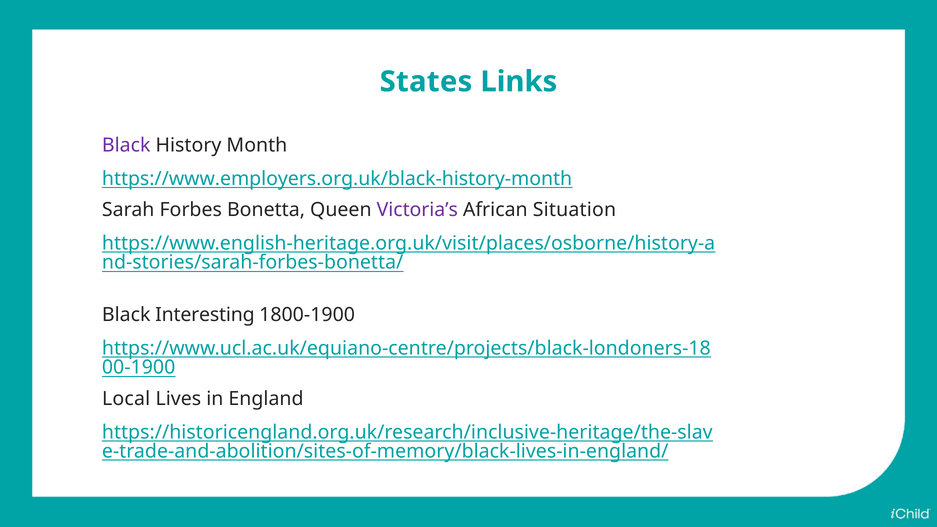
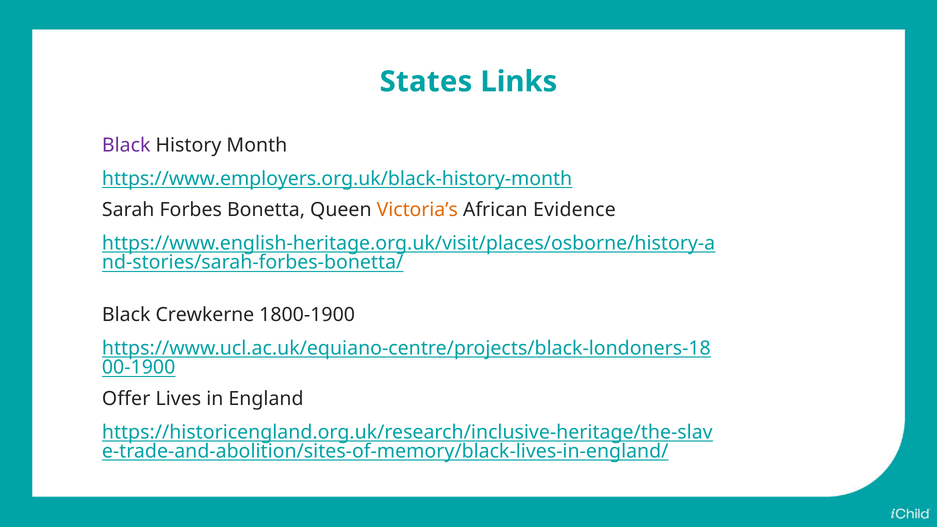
Victoria’s colour: purple -> orange
Situation: Situation -> Evidence
Interesting: Interesting -> Crewkerne
Local: Local -> Offer
